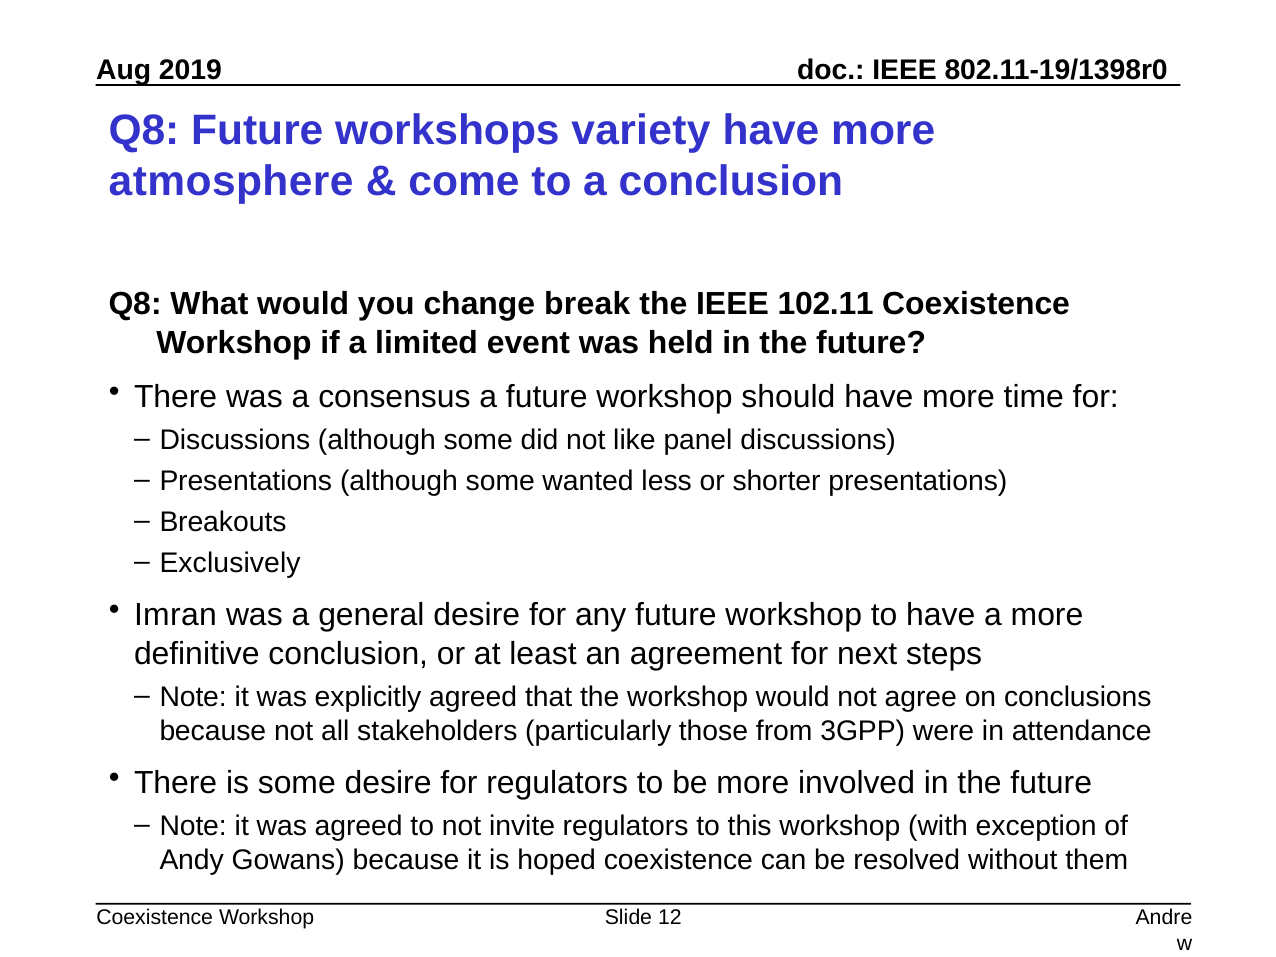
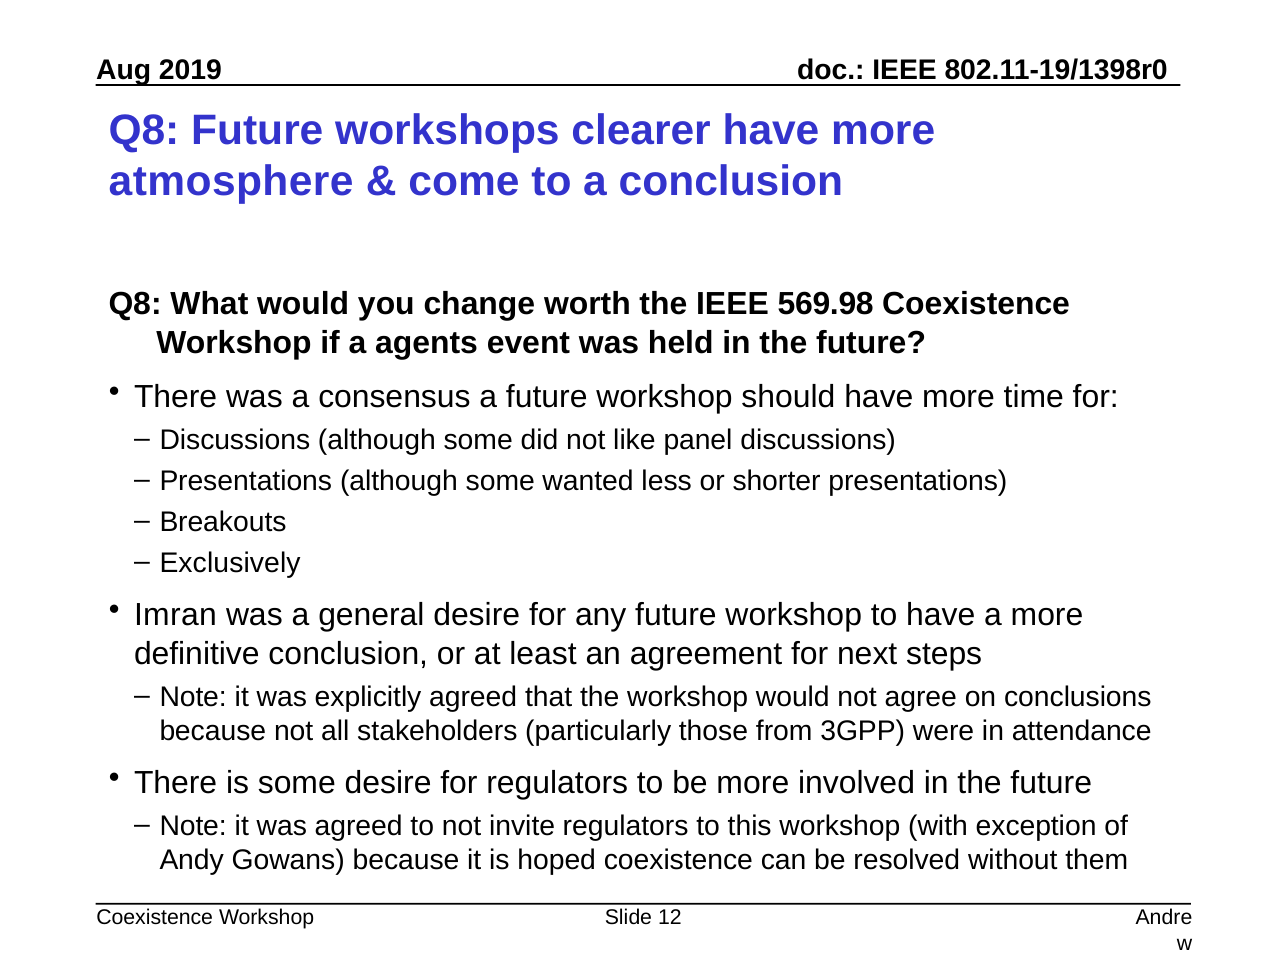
variety: variety -> clearer
break: break -> worth
102.11: 102.11 -> 569.98
limited: limited -> agents
